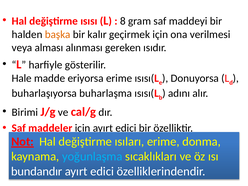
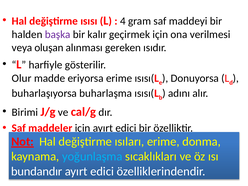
8: 8 -> 4
başka colour: orange -> purple
alması: alması -> oluşan
Hale: Hale -> Olur
